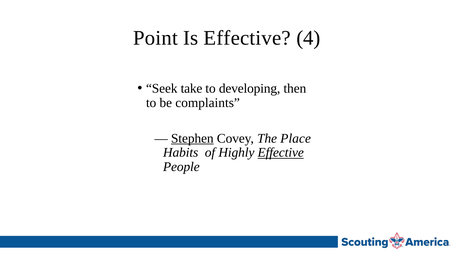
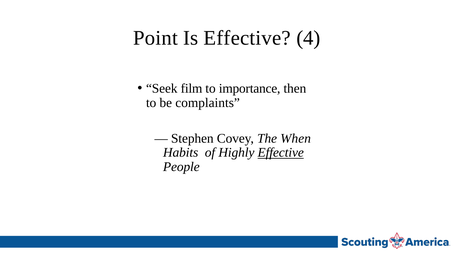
take: take -> film
developing: developing -> importance
Stephen underline: present -> none
Place: Place -> When
